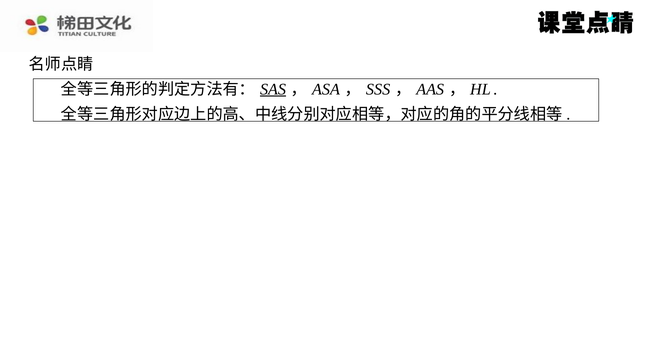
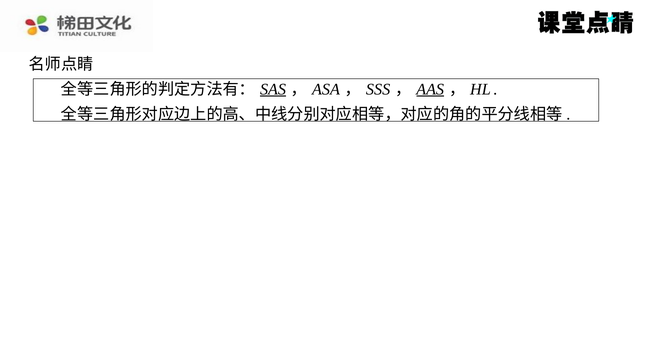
AAS underline: none -> present
